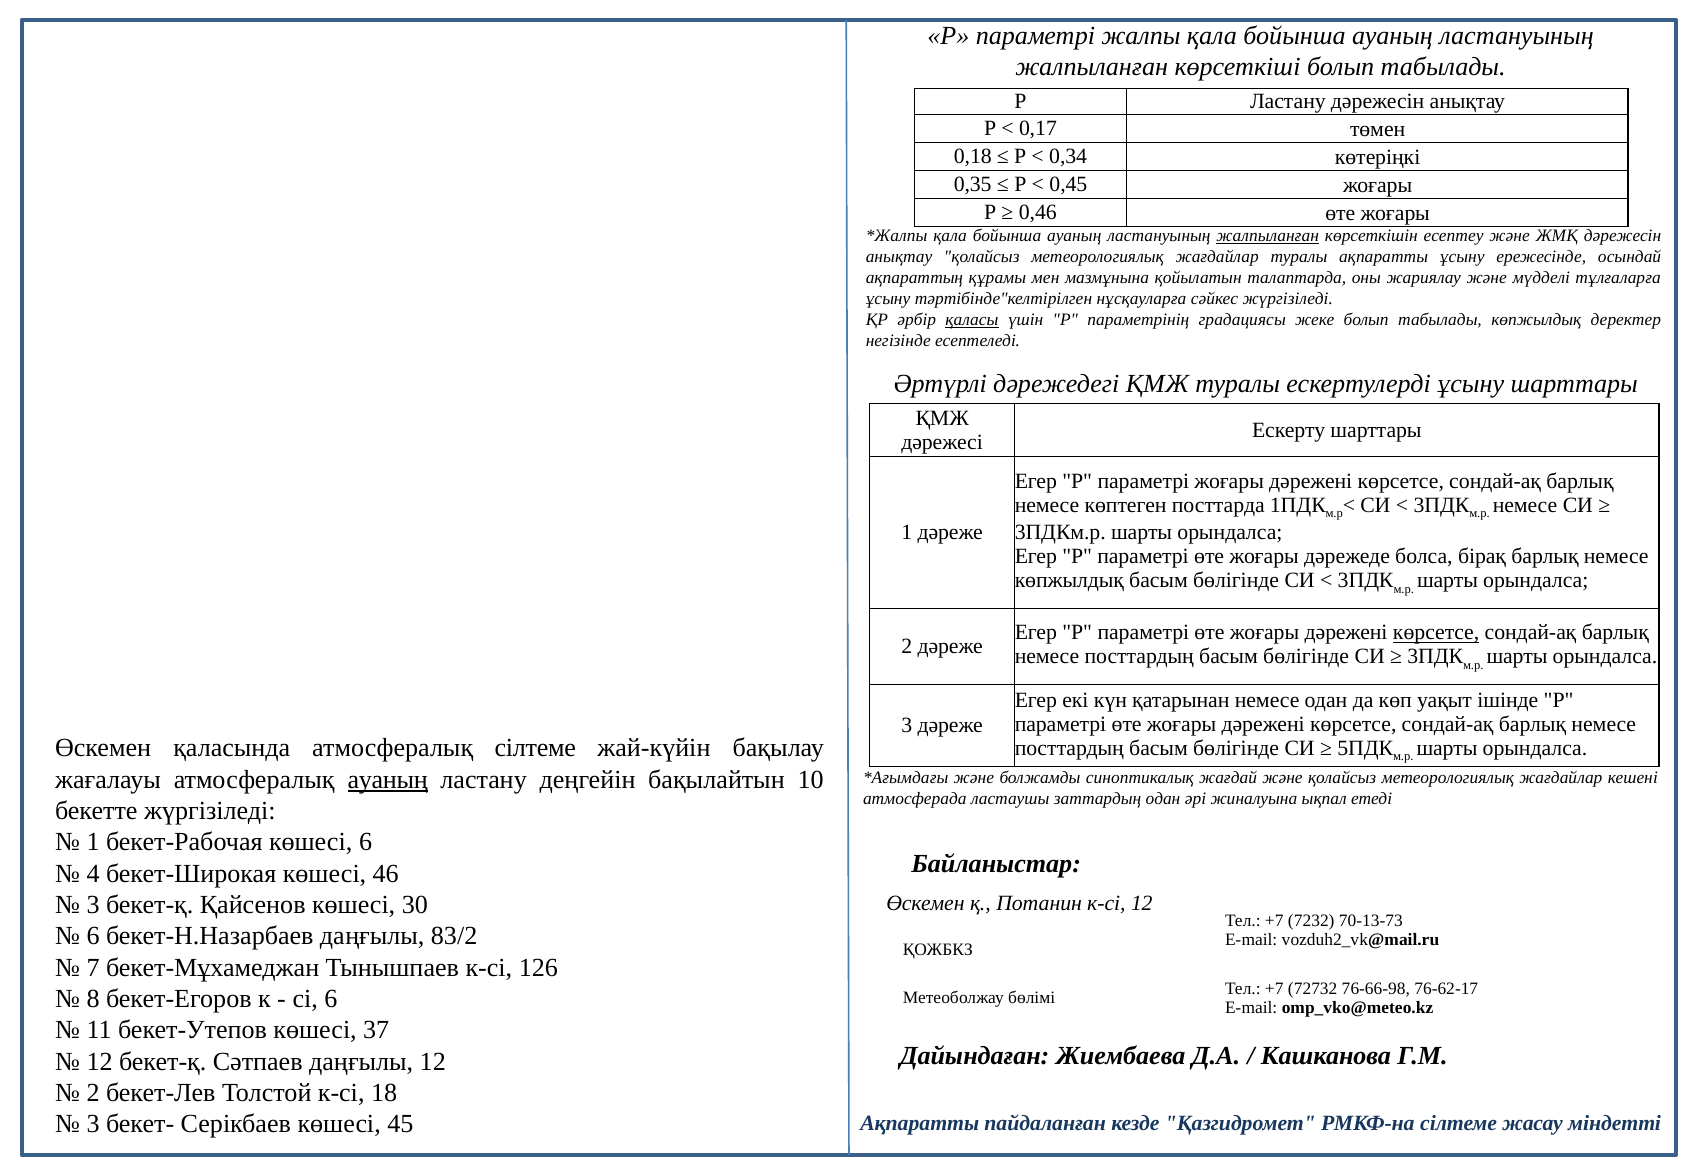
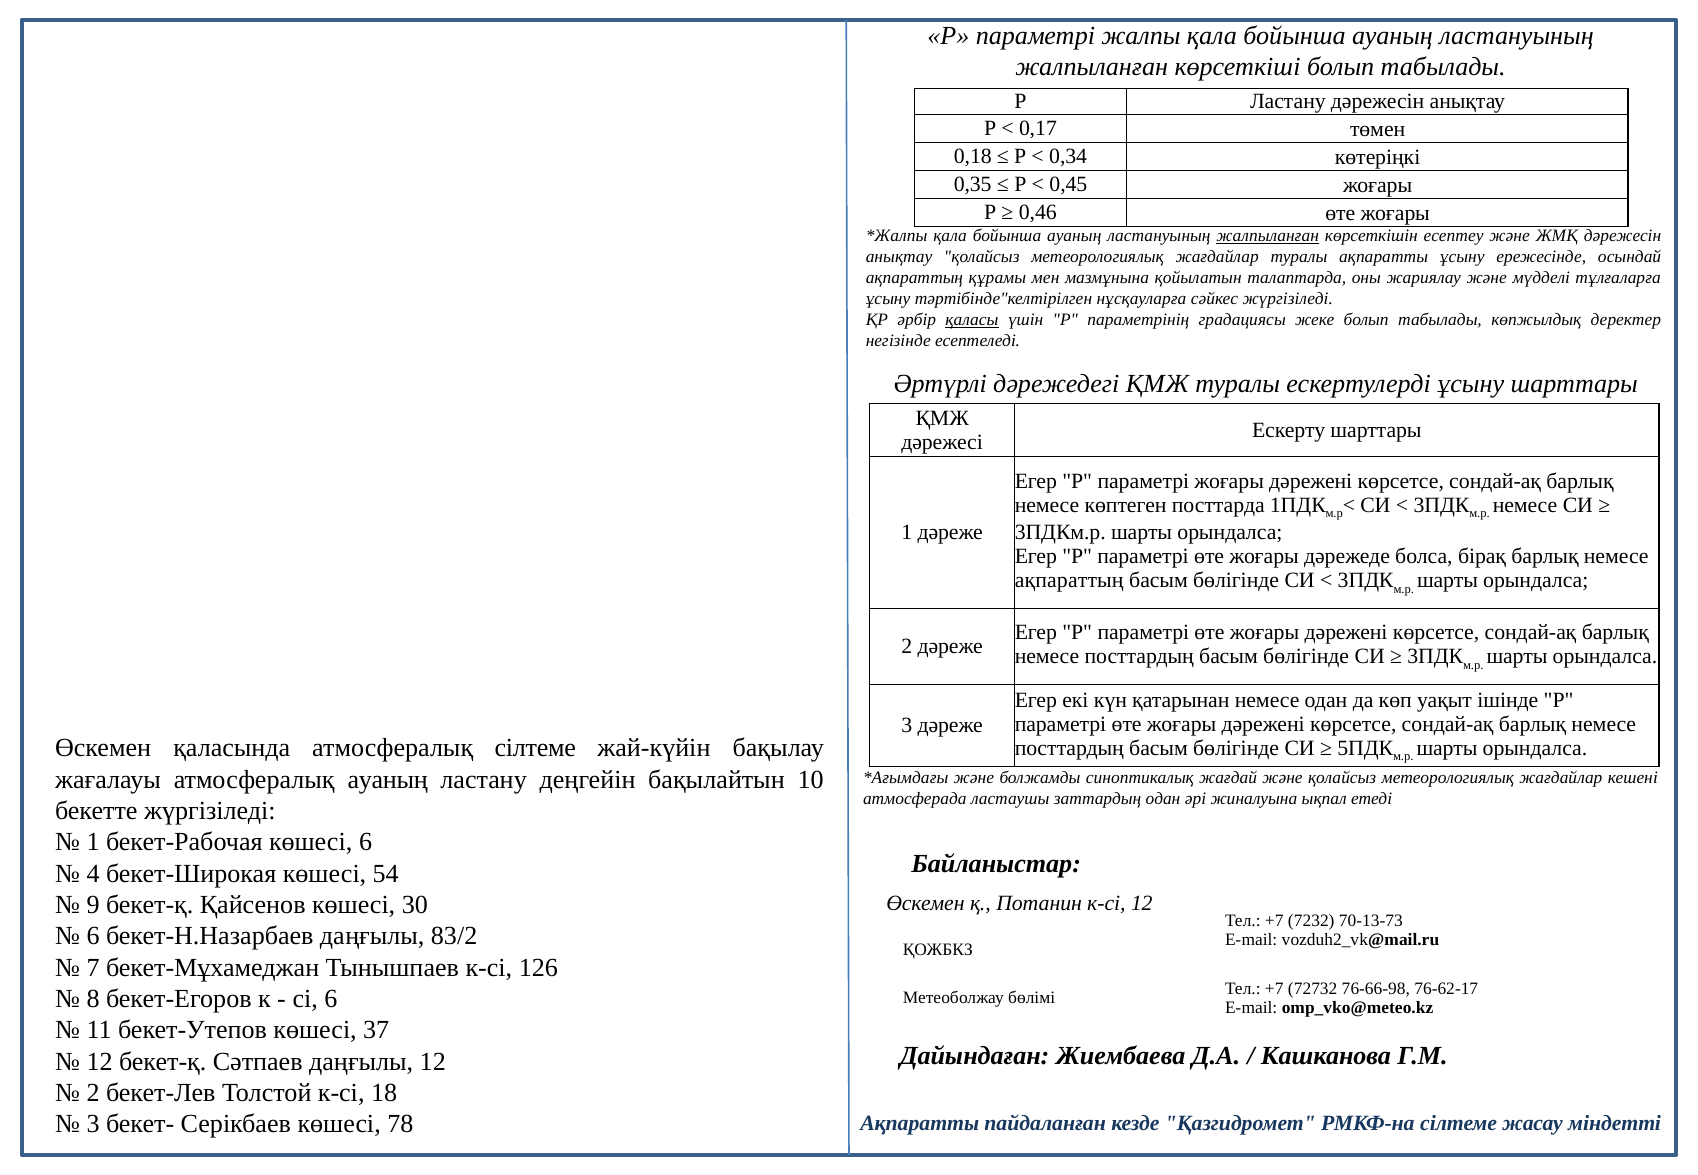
көпжылдық at (1069, 581): көпжылдық -> ақпараттың
көрсетсе at (1436, 633) underline: present -> none
ауаның at (388, 780) underline: present -> none
46: 46 -> 54
3 at (93, 905): 3 -> 9
45: 45 -> 78
